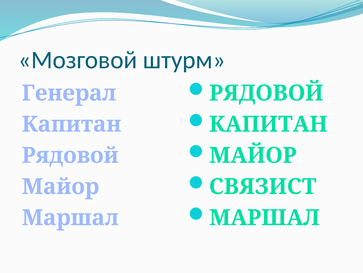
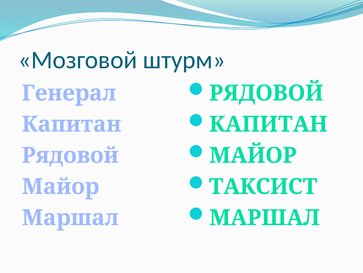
СВЯЗИСТ: СВЯЗИСТ -> ТАКСИСТ
